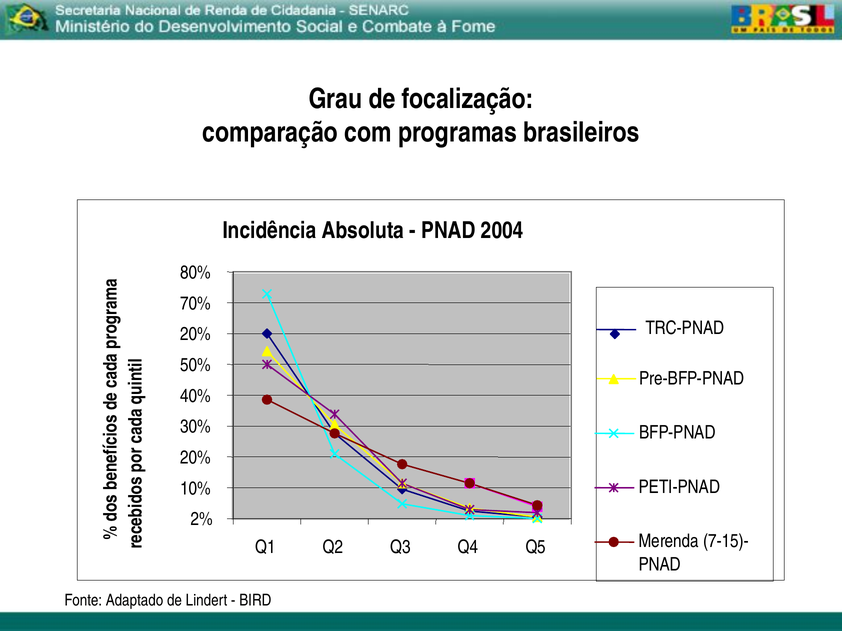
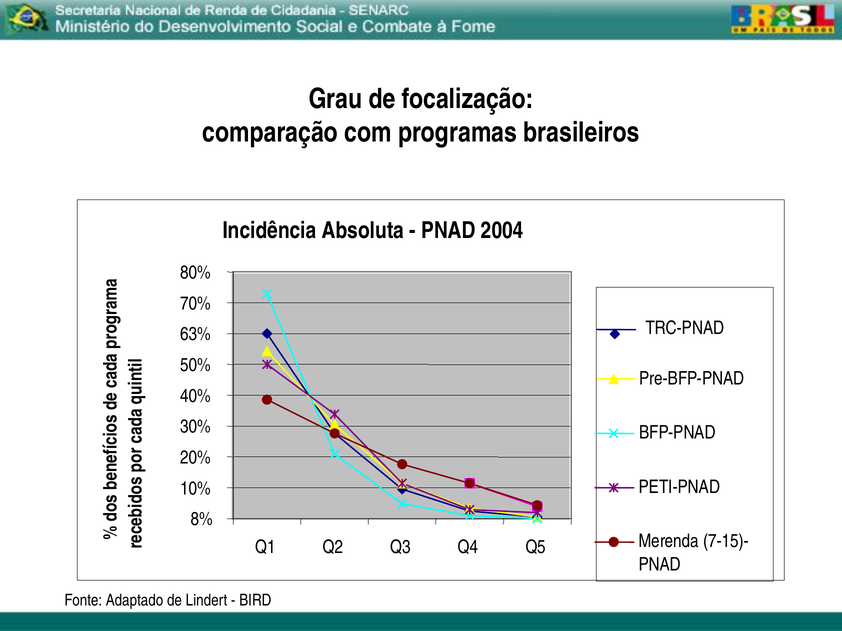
20% at (196, 335): 20% -> 63%
2%: 2% -> 8%
